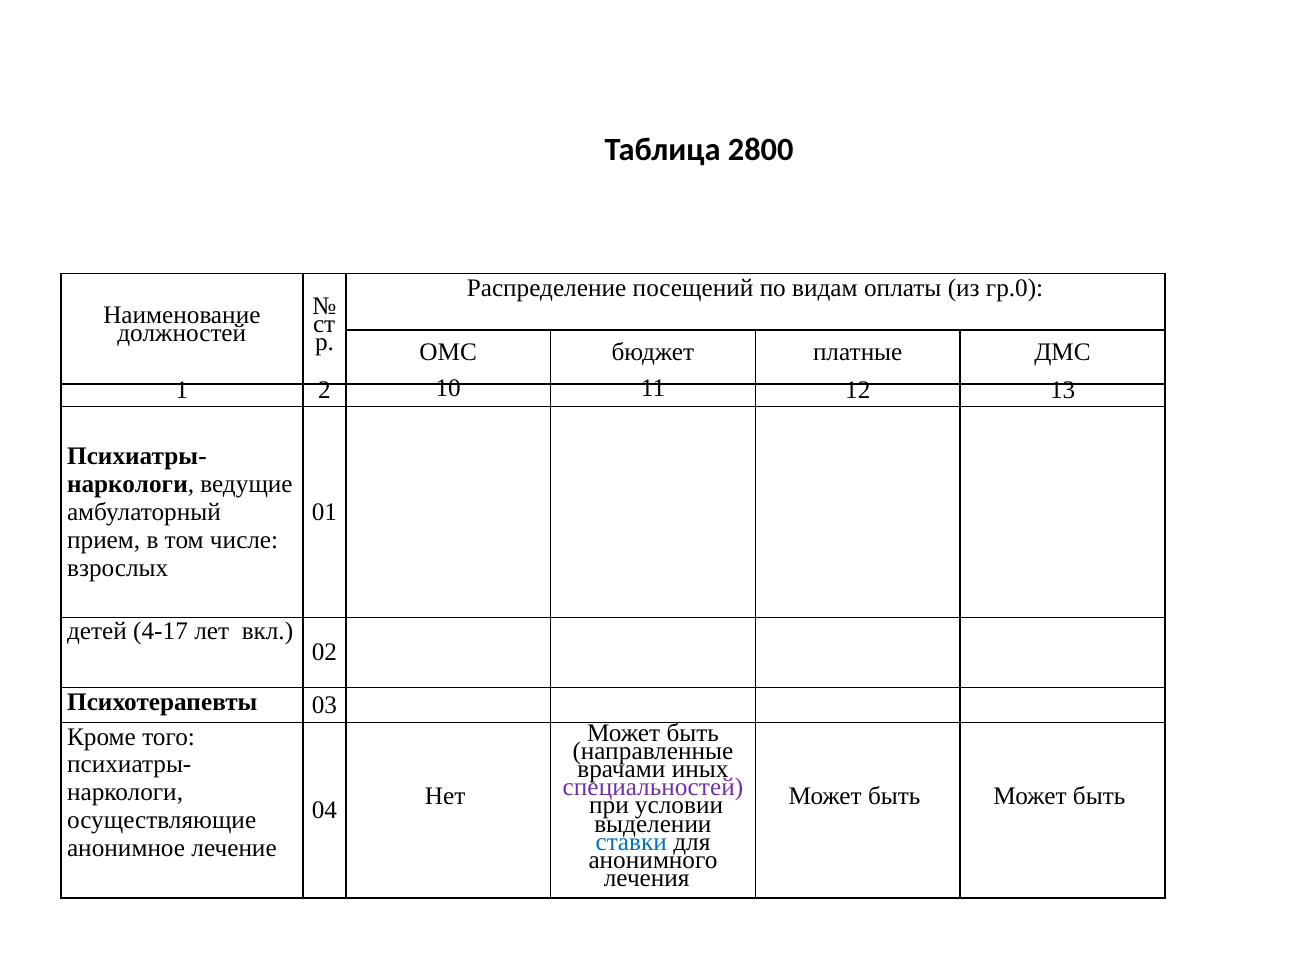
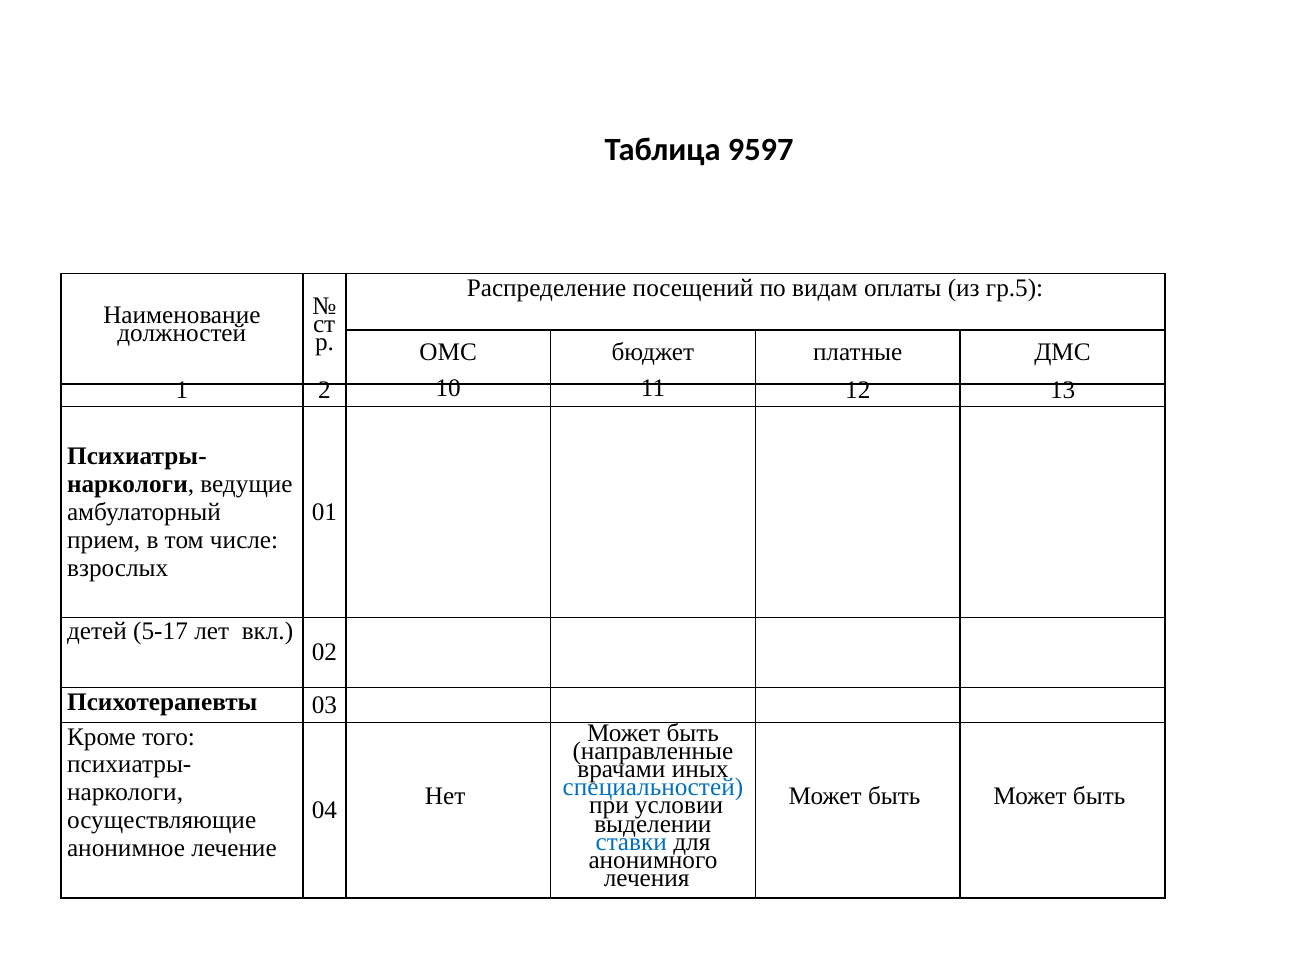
2800: 2800 -> 9597
гр.0: гр.0 -> гр.5
4-17: 4-17 -> 5-17
специальностей colour: purple -> blue
